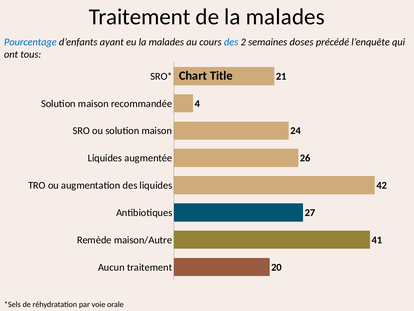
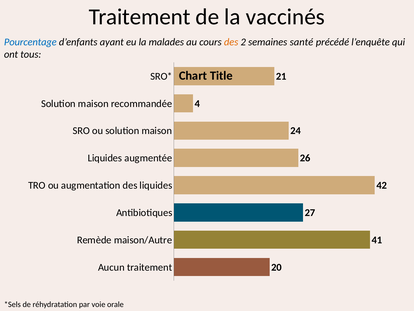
de la malades: malades -> vaccinés
des at (231, 42) colour: blue -> orange
doses: doses -> santé
